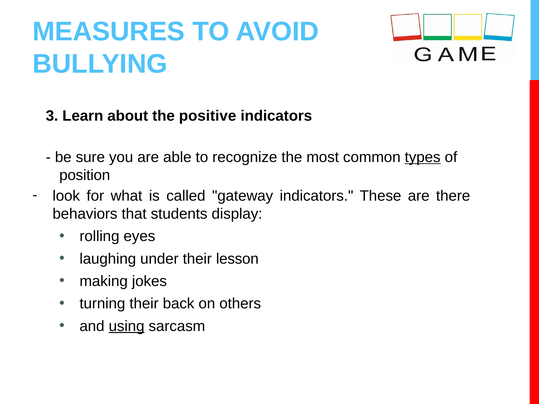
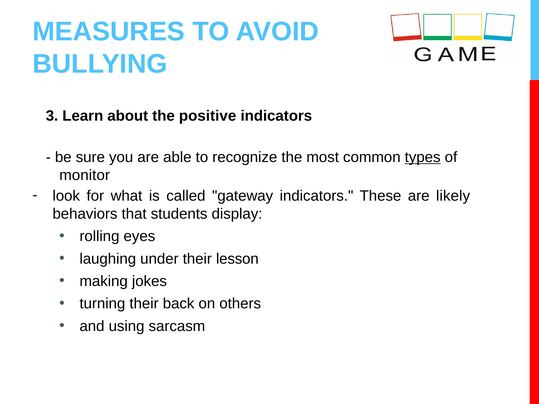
position: position -> monitor
there: there -> likely
using underline: present -> none
